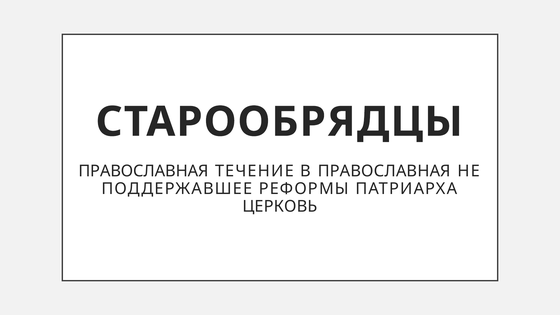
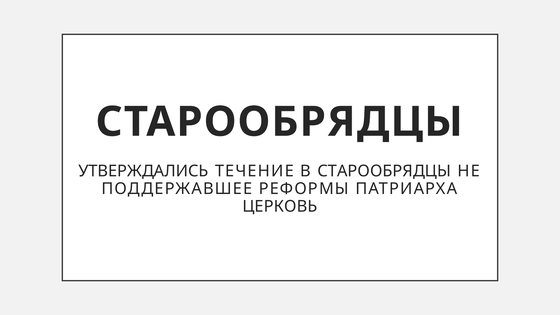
ПРАВОСЛАВНАЯ at (144, 171): ПРАВОСЛАВНАЯ -> УТВЕРЖДАЛИСЬ
В ПРАВОСЛАВНАЯ: ПРАВОСЛАВНАЯ -> СТАРООБРЯДЦЫ
